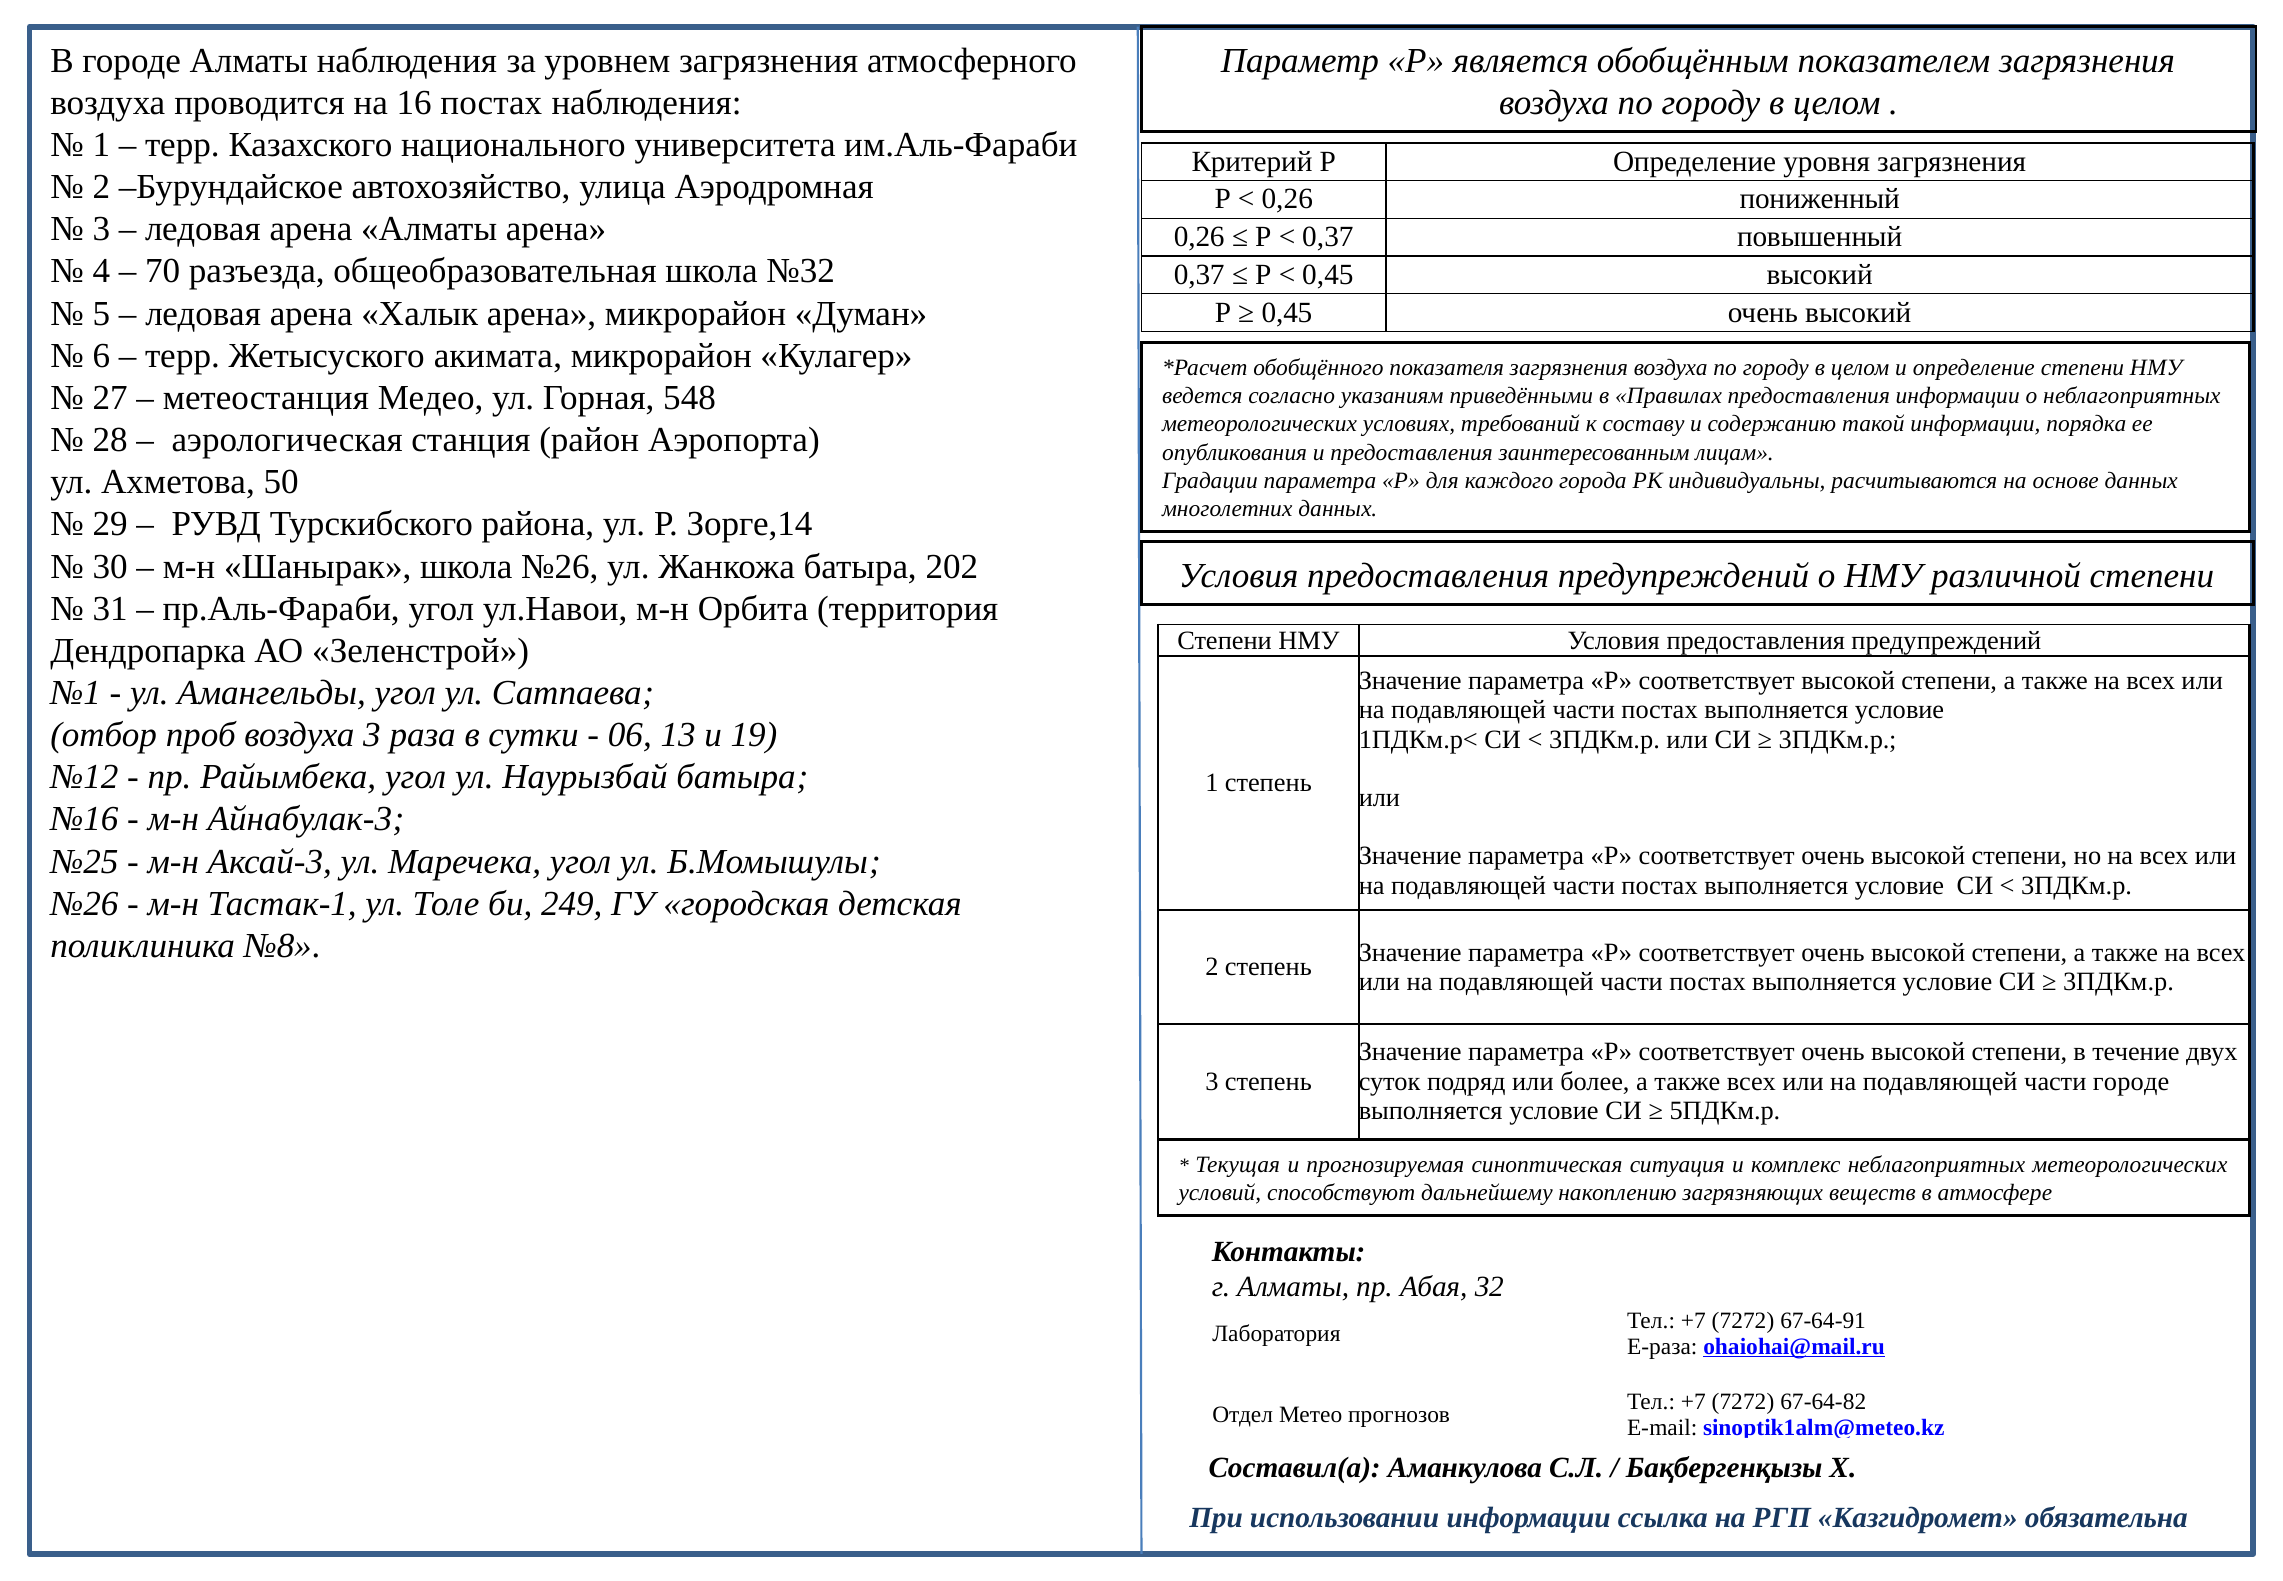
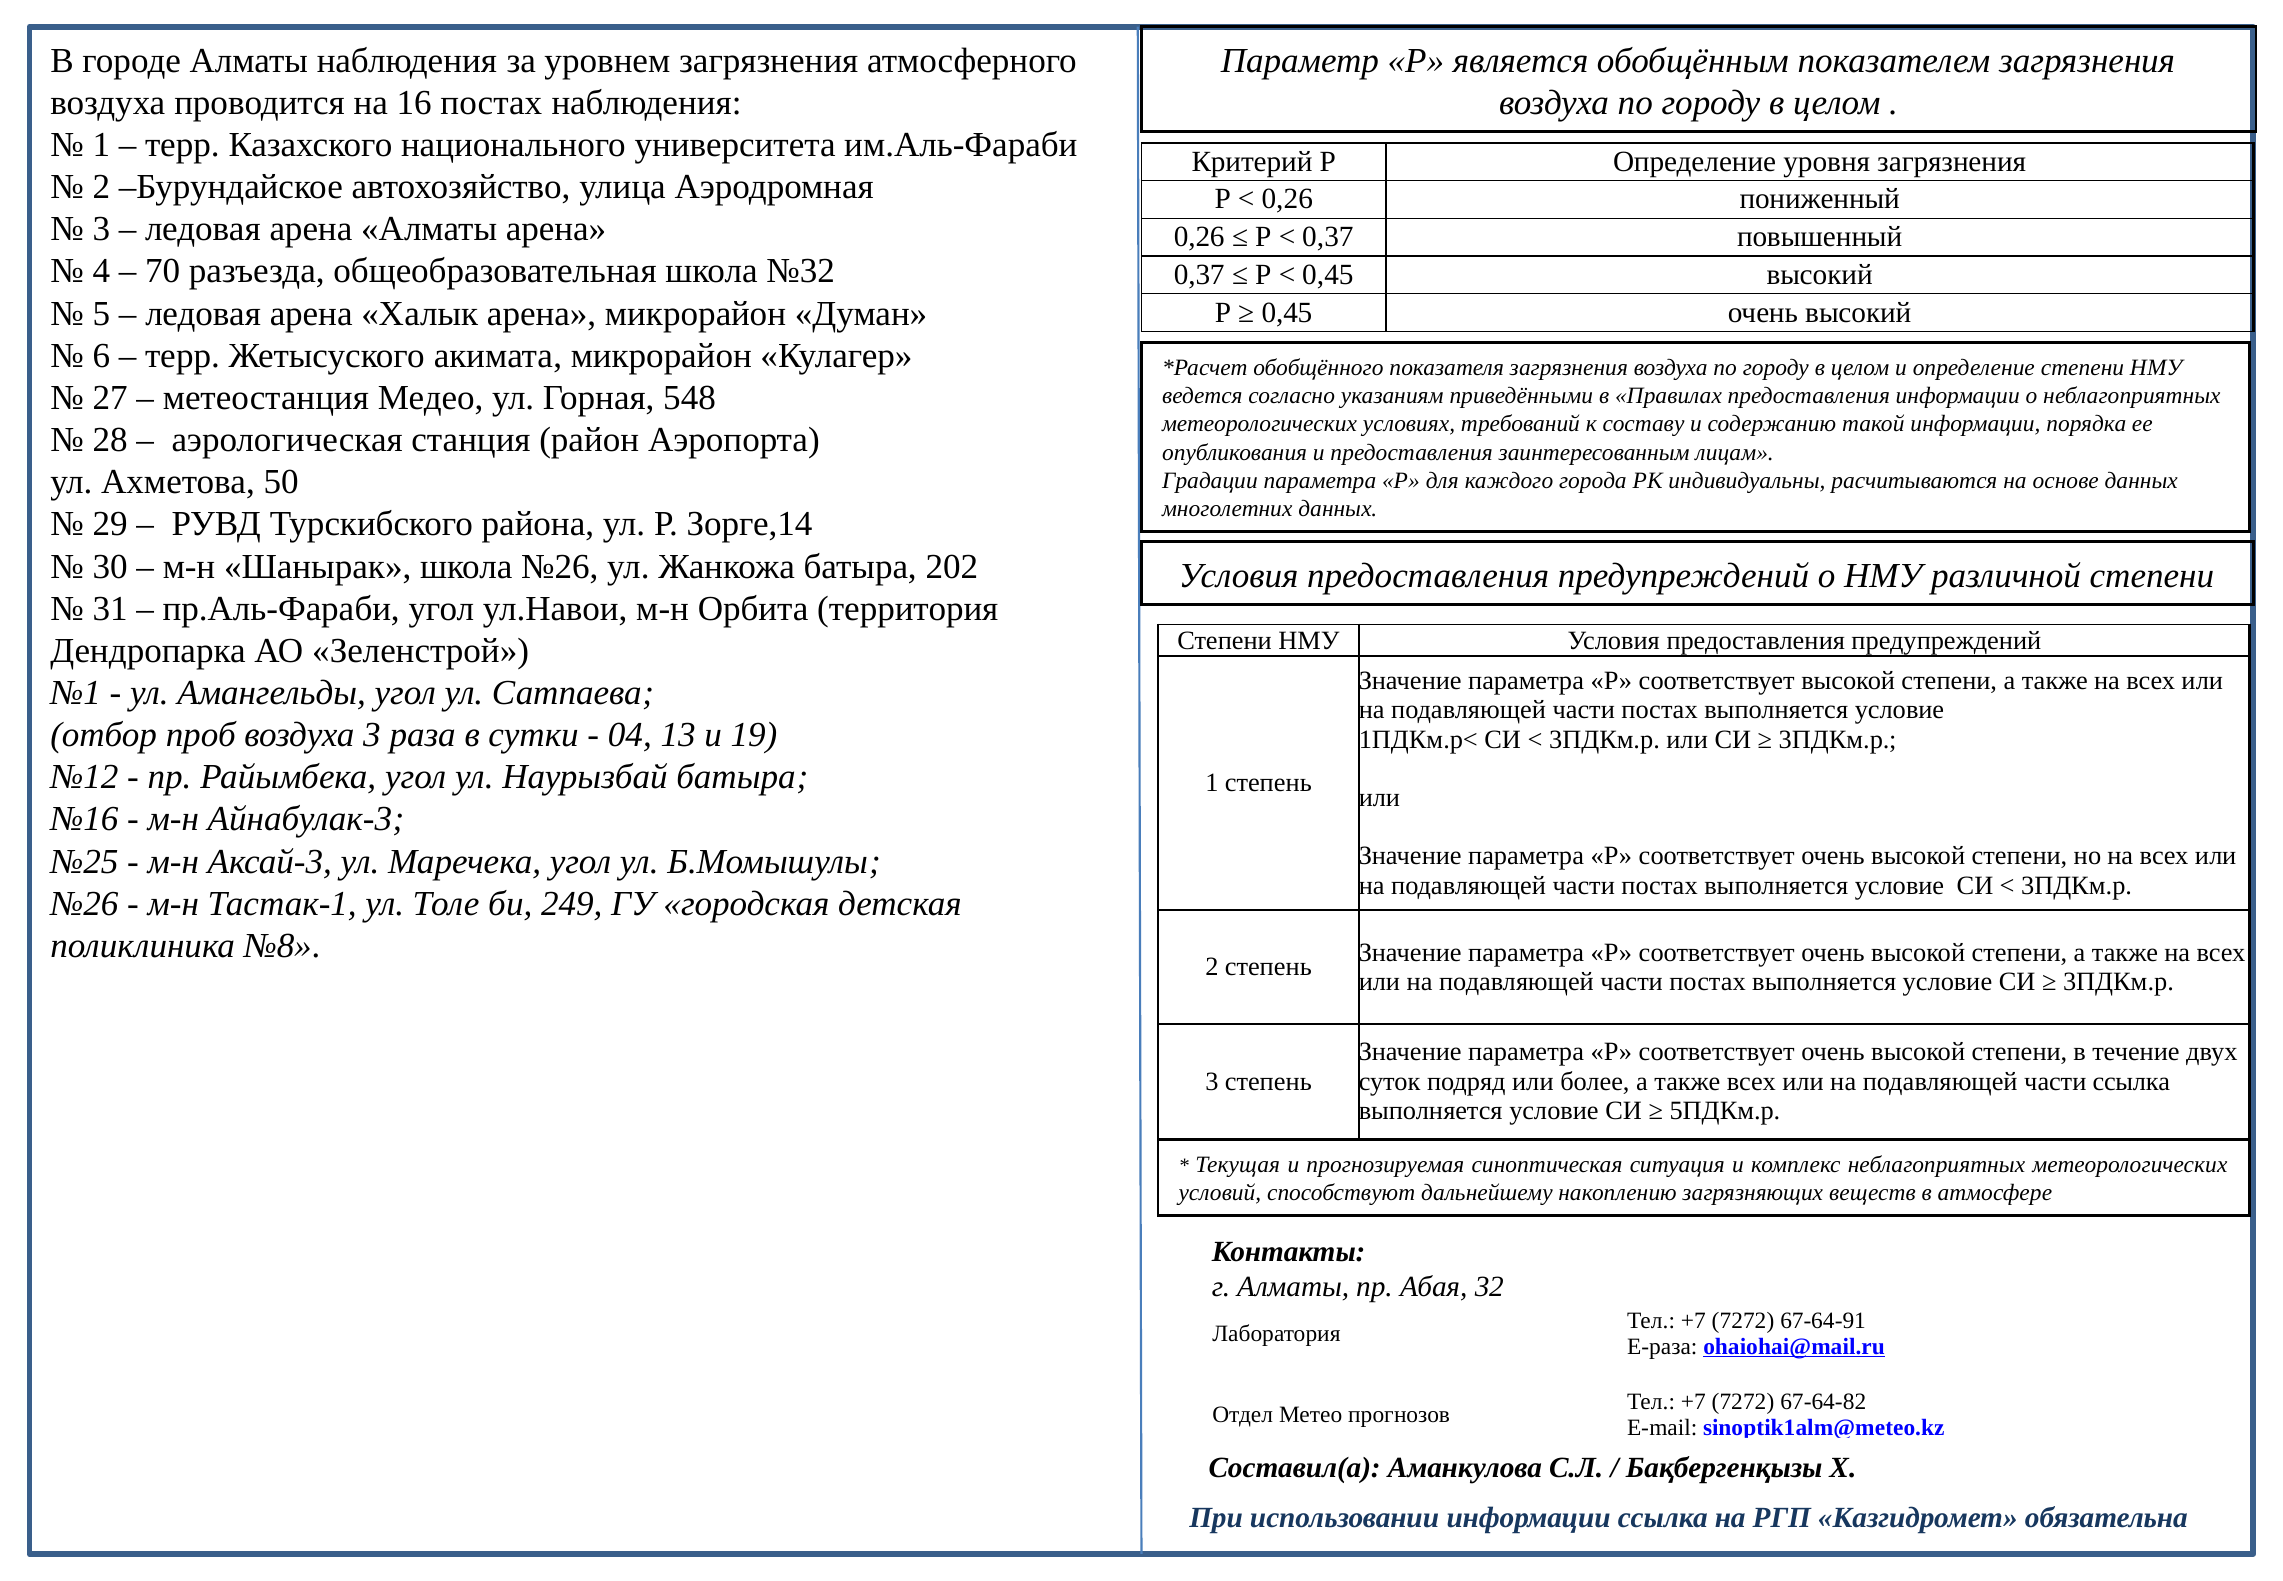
06: 06 -> 04
части городе: городе -> ссылка
